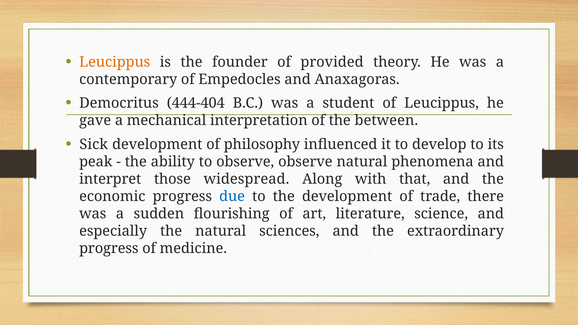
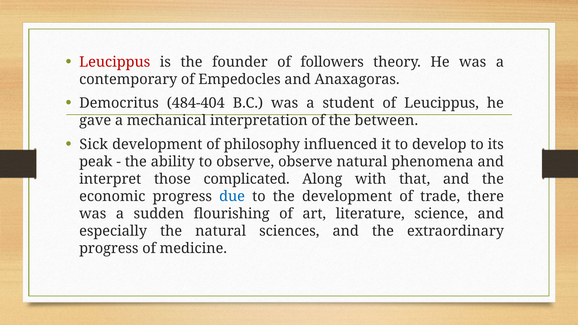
Leucippus at (115, 62) colour: orange -> red
provided: provided -> followers
444-404: 444-404 -> 484-404
widespread: widespread -> complicated
